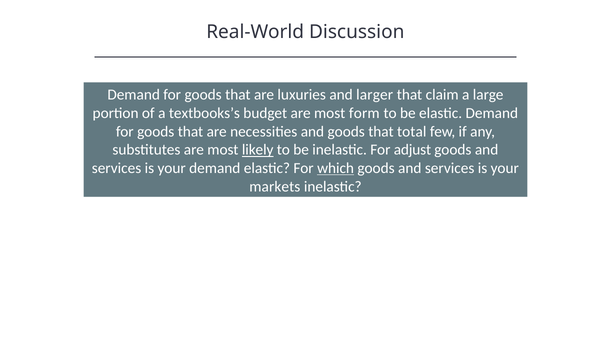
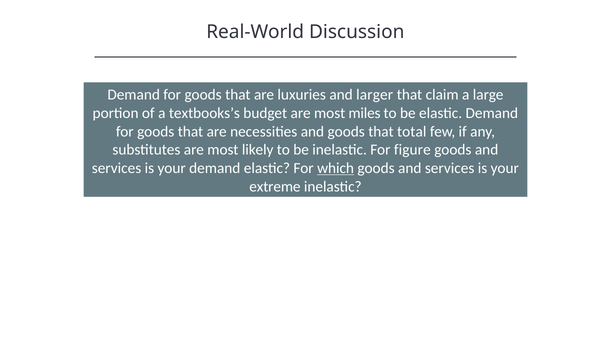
form: form -> miles
likely underline: present -> none
adjust: adjust -> figure
markets: markets -> extreme
